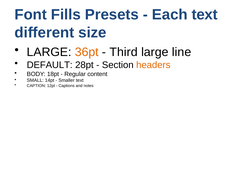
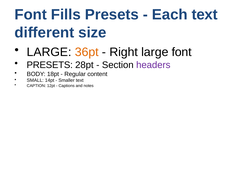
Third: Third -> Right
large line: line -> font
DEFAULT at (50, 65): DEFAULT -> PRESETS
headers colour: orange -> purple
